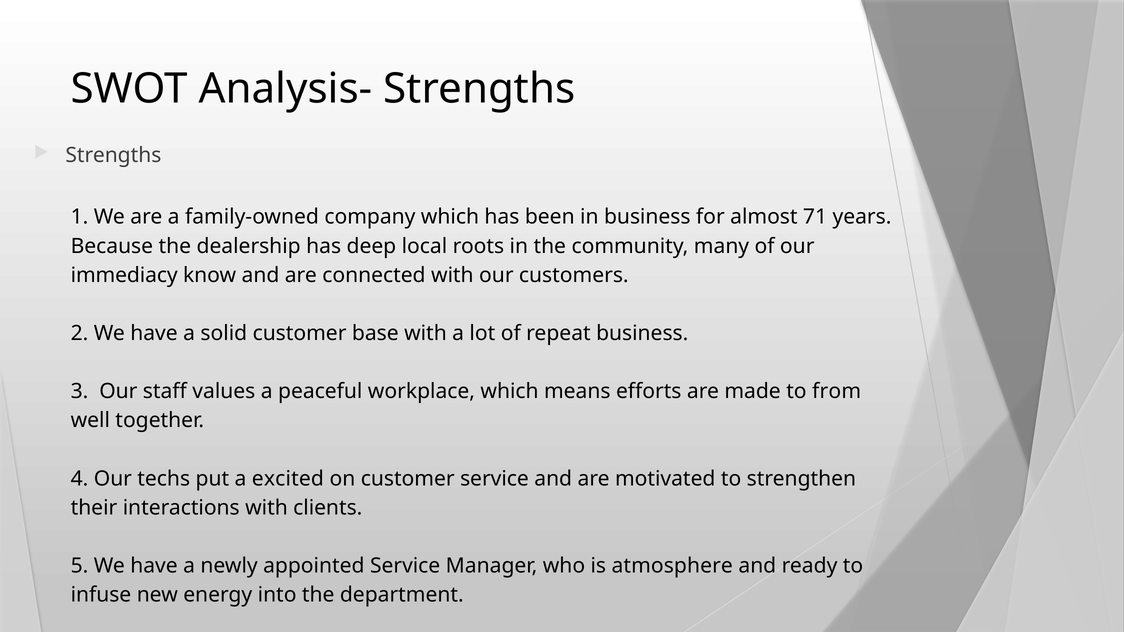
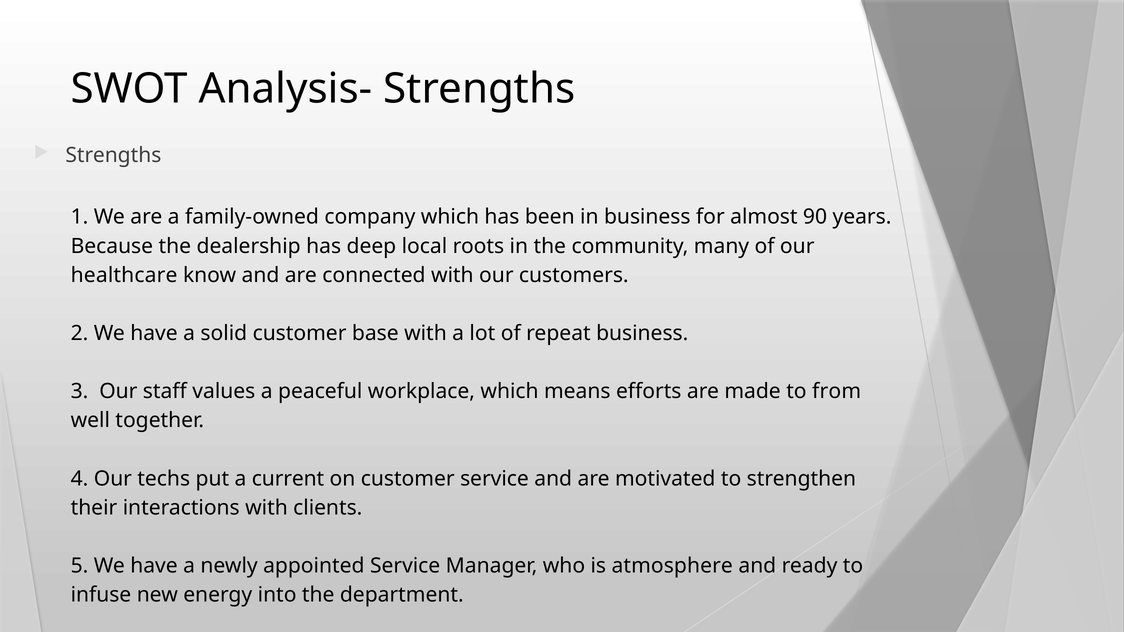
71: 71 -> 90
immediacy: immediacy -> healthcare
excited: excited -> current
